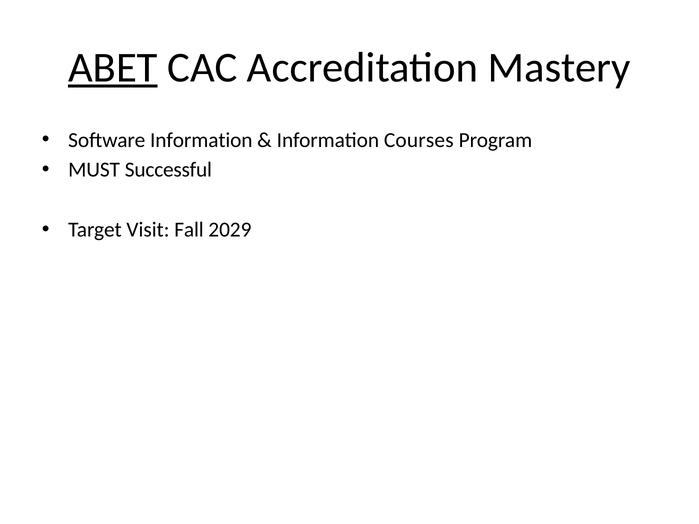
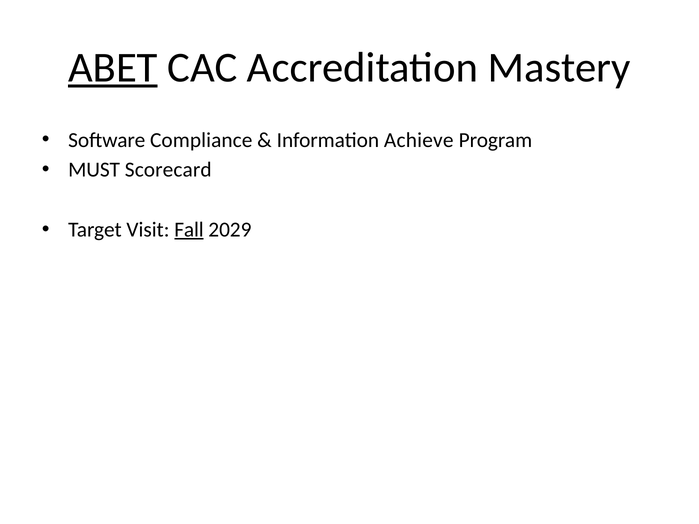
Software Information: Information -> Compliance
Courses: Courses -> Achieve
Successful: Successful -> Scorecard
Fall underline: none -> present
